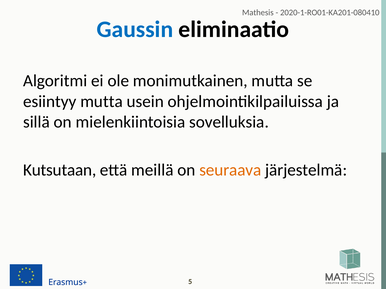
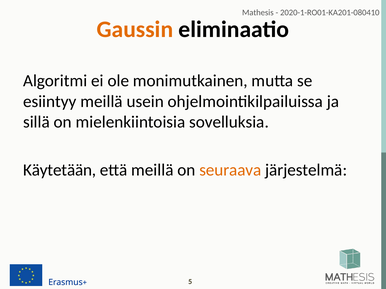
Gaussin colour: blue -> orange
esiintyy mutta: mutta -> meillä
Kutsutaan: Kutsutaan -> Käytetään
